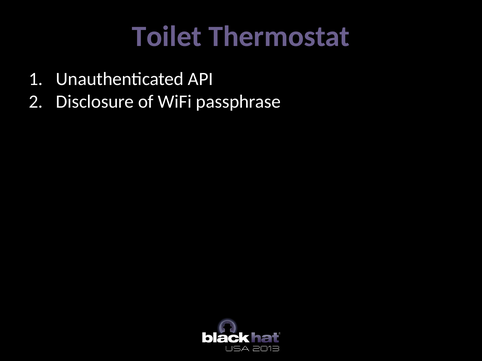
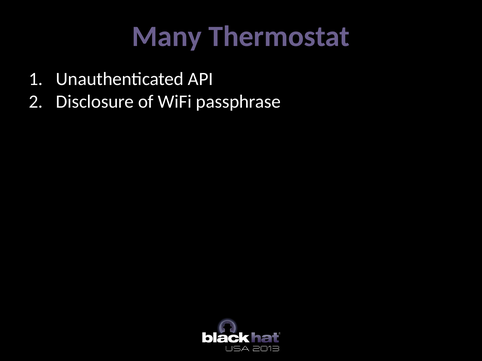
Toilet: Toilet -> Many
